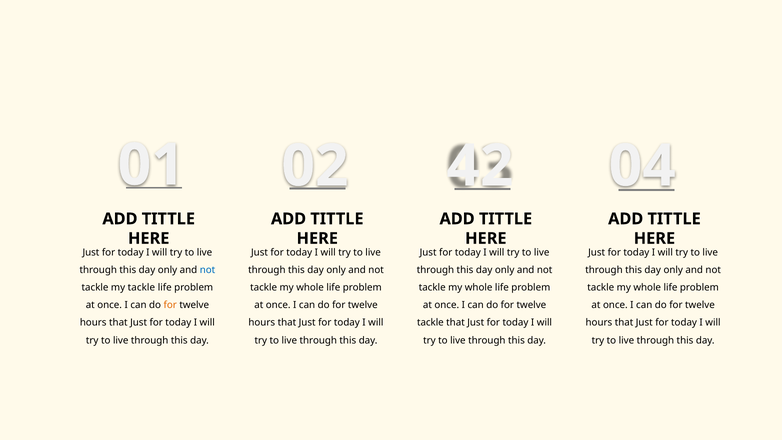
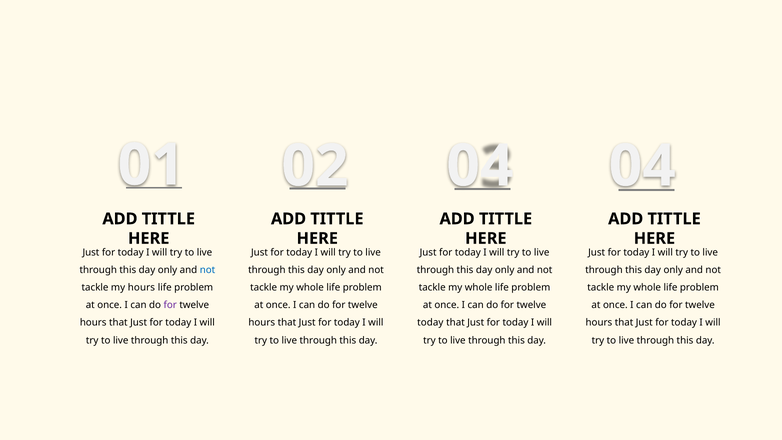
02 42: 42 -> 04
my tackle: tackle -> hours
for at (170, 305) colour: orange -> purple
tackle at (430, 323): tackle -> today
